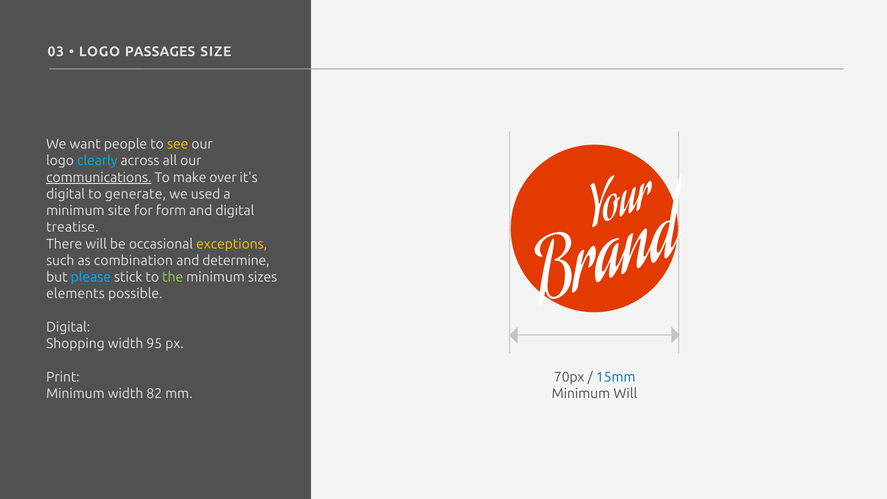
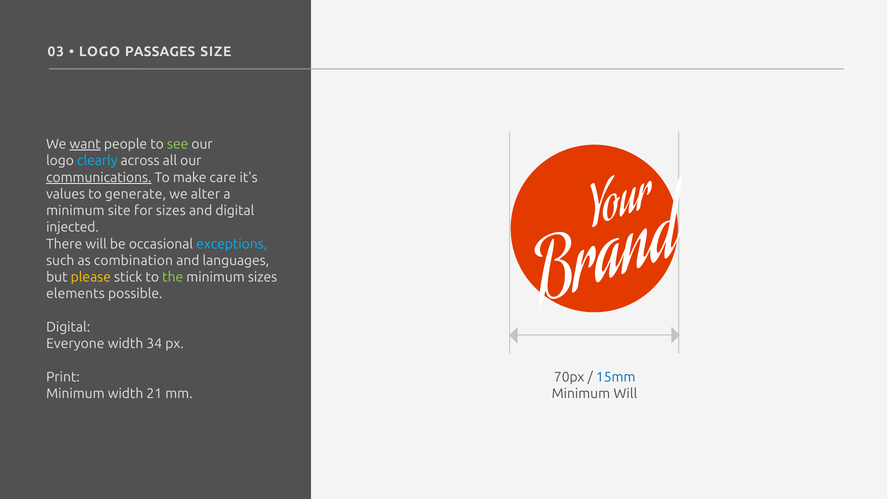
want underline: none -> present
see colour: yellow -> light green
over: over -> care
digital at (66, 194): digital -> values
used: used -> alter
for form: form -> sizes
treatise: treatise -> injected
exceptions colour: yellow -> light blue
determine: determine -> languages
please colour: light blue -> yellow
Shopping: Shopping -> Everyone
95: 95 -> 34
82: 82 -> 21
